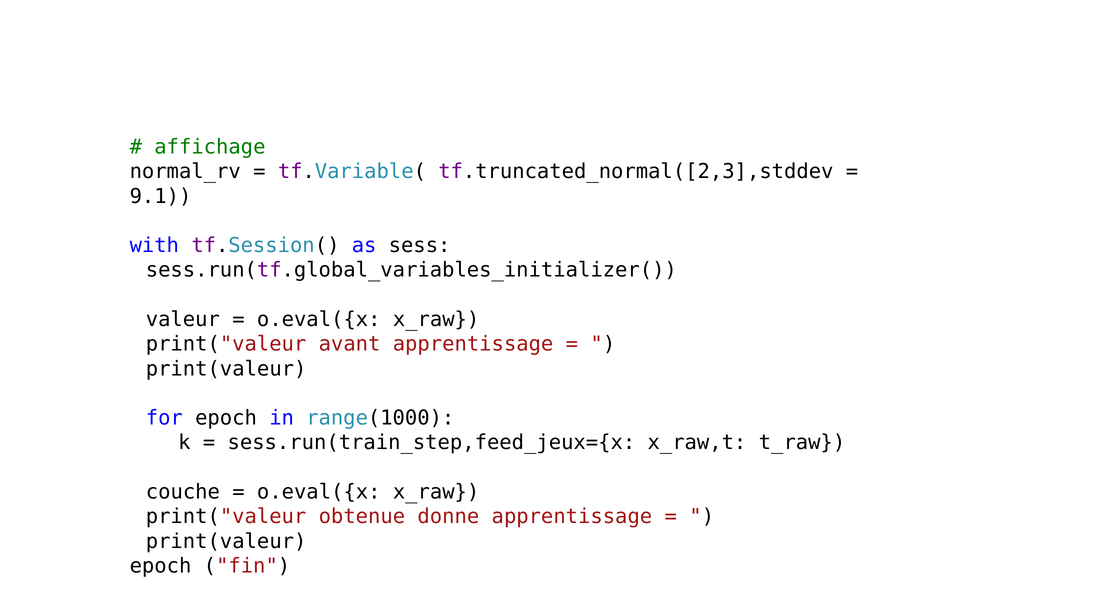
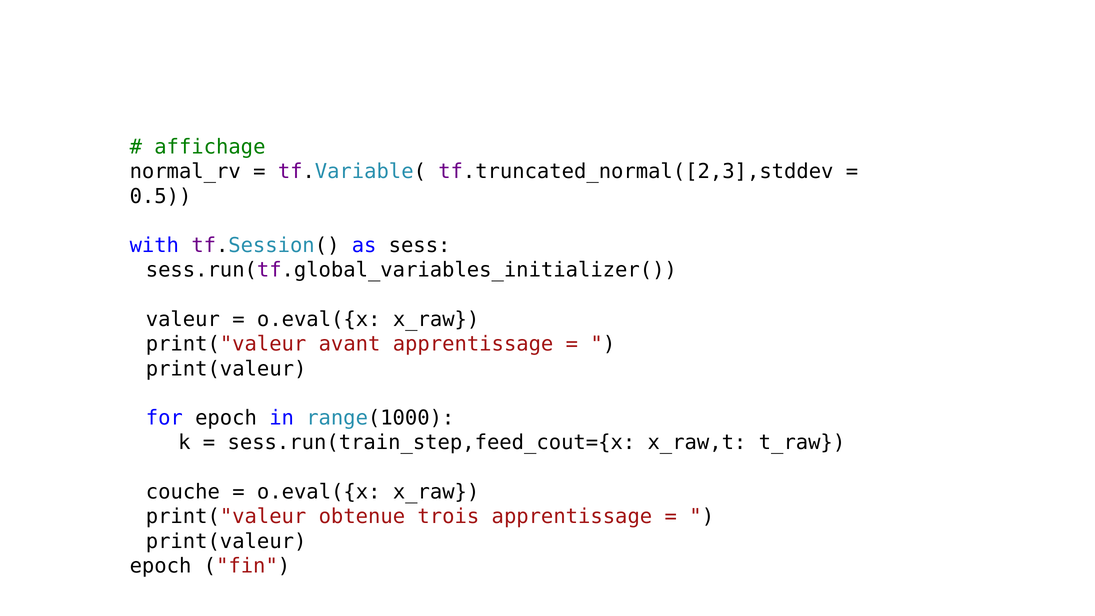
9.1: 9.1 -> 0.5
sess.run(train_step,feed_jeux={x: sess.run(train_step,feed_jeux={x -> sess.run(train_step,feed_cout={x
donne: donne -> trois
